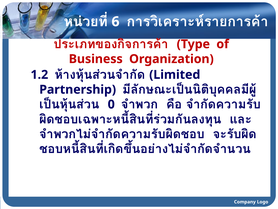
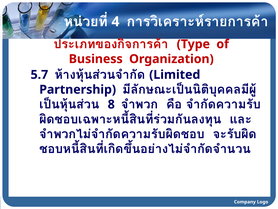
6: 6 -> 4
1.2: 1.2 -> 5.7
0: 0 -> 8
